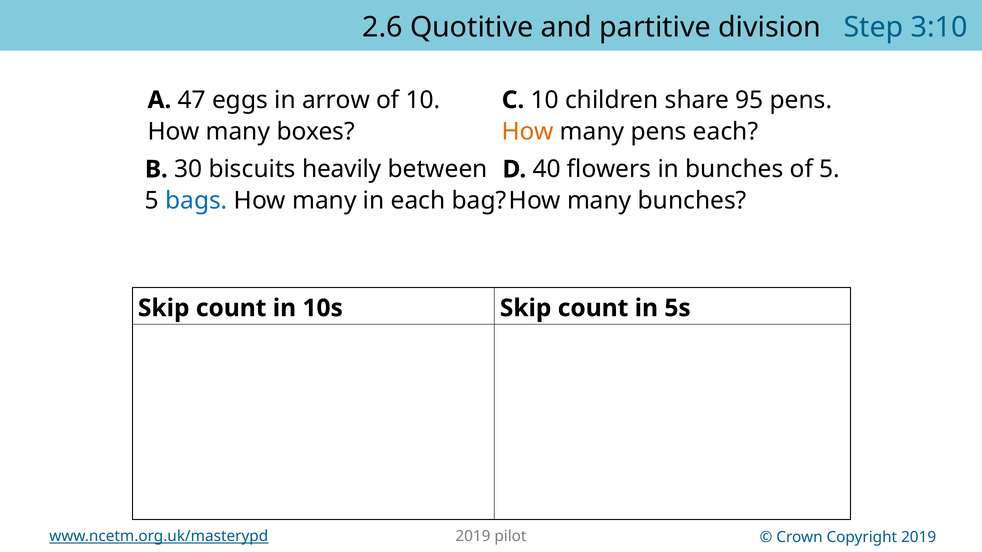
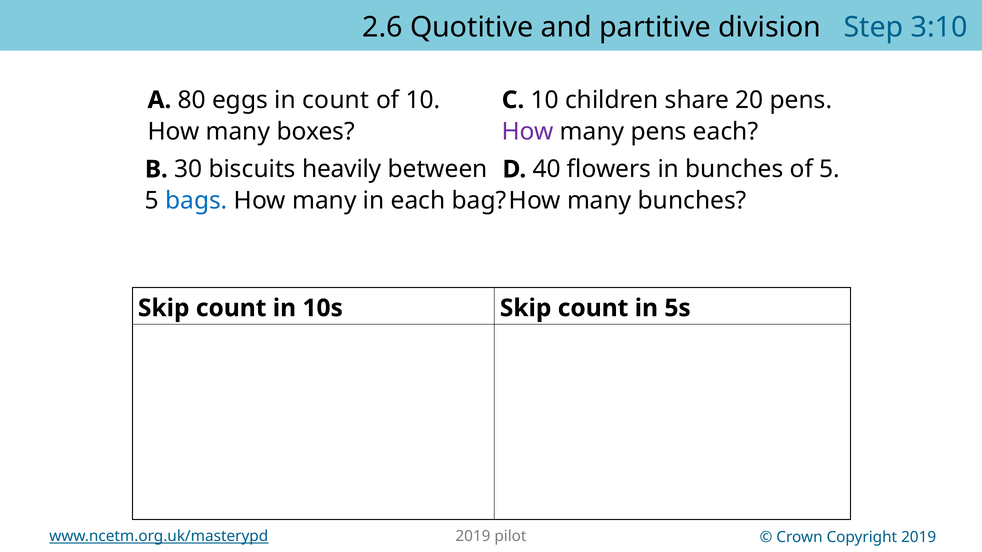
47: 47 -> 80
in arrow: arrow -> count
95: 95 -> 20
How at (528, 132) colour: orange -> purple
